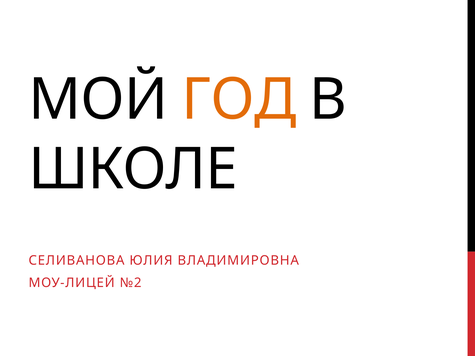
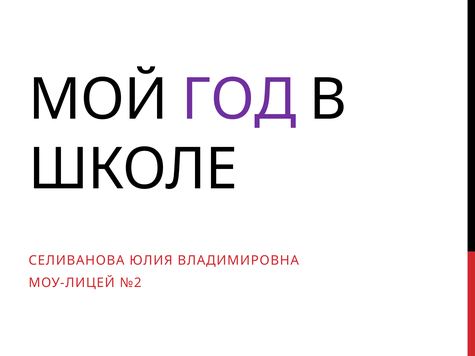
ГОД colour: orange -> purple
